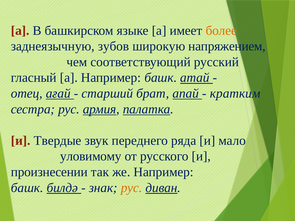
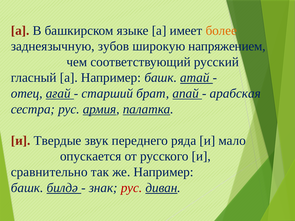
кратким: кратким -> арабская
уловимому: уловимому -> опускается
произнесении: произнесении -> сравнительно
рус at (132, 188) colour: orange -> red
